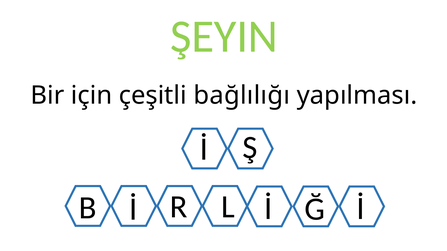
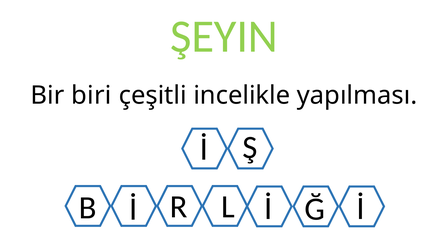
için: için -> biri
bağlılığı: bağlılığı -> incelikle
